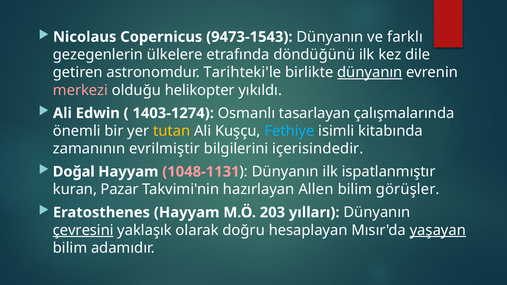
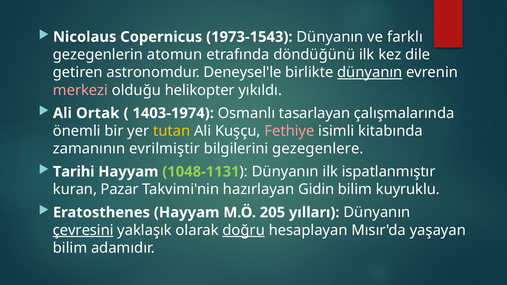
9473-1543: 9473-1543 -> 1973-1543
ülkelere: ülkelere -> atomun
Tarihteki'le: Tarihteki'le -> Deneysel'le
Edwin: Edwin -> Ortak
1403-1274: 1403-1274 -> 1403-1974
Fethiye colour: light blue -> pink
içerisindedir: içerisindedir -> gezegenlere
Doğal: Doğal -> Tarihi
1048-1131 colour: pink -> light green
Allen: Allen -> Gidin
görüşler: görüşler -> kuyruklu
203: 203 -> 205
doğru underline: none -> present
yaşayan underline: present -> none
